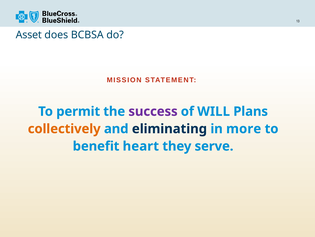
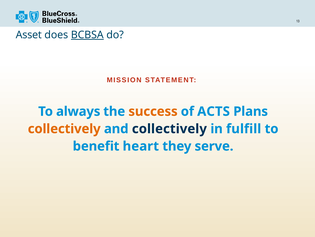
BCBSA underline: none -> present
permit: permit -> always
success colour: purple -> orange
WILL: WILL -> ACTS
and eliminating: eliminating -> collectively
more: more -> fulfill
